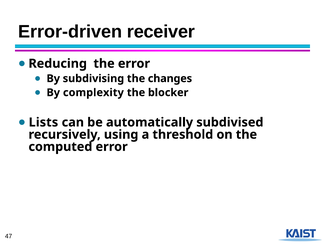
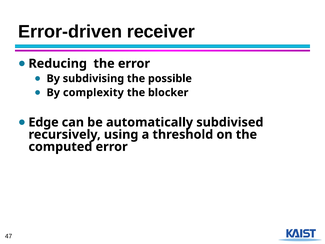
changes: changes -> possible
Lists: Lists -> Edge
